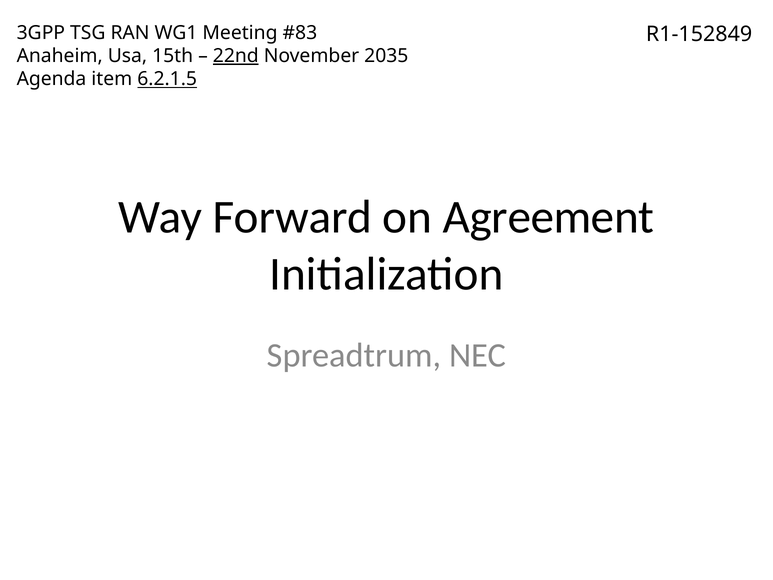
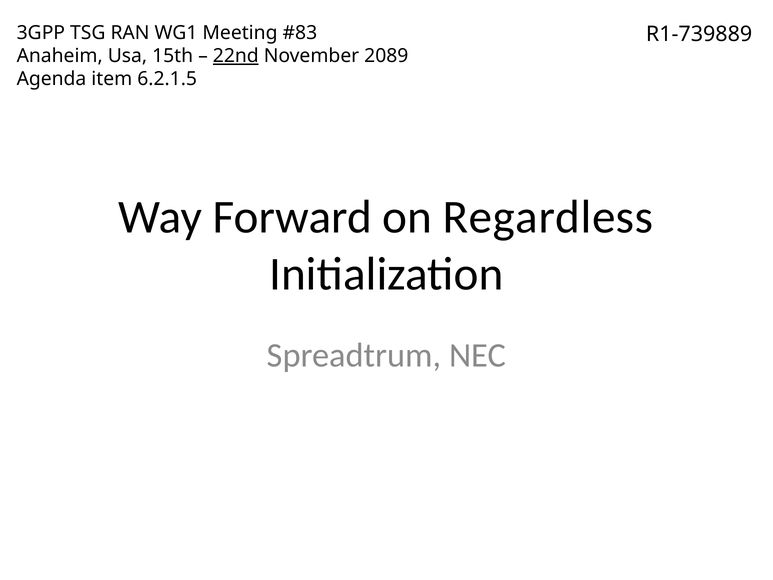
R1-152849: R1-152849 -> R1-739889
2035: 2035 -> 2089
6.2.1.5 underline: present -> none
Agreement: Agreement -> Regardless
